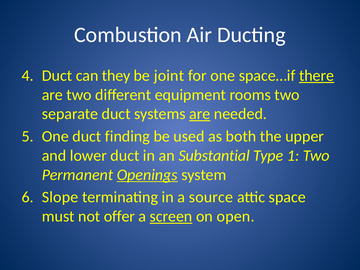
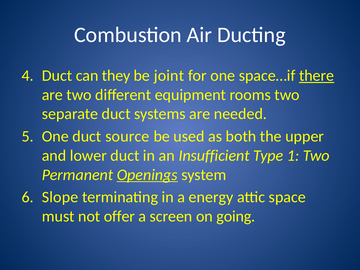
are at (200, 114) underline: present -> none
finding: finding -> source
Substantial: Substantial -> Insufficient
source: source -> energy
screen underline: present -> none
open: open -> going
